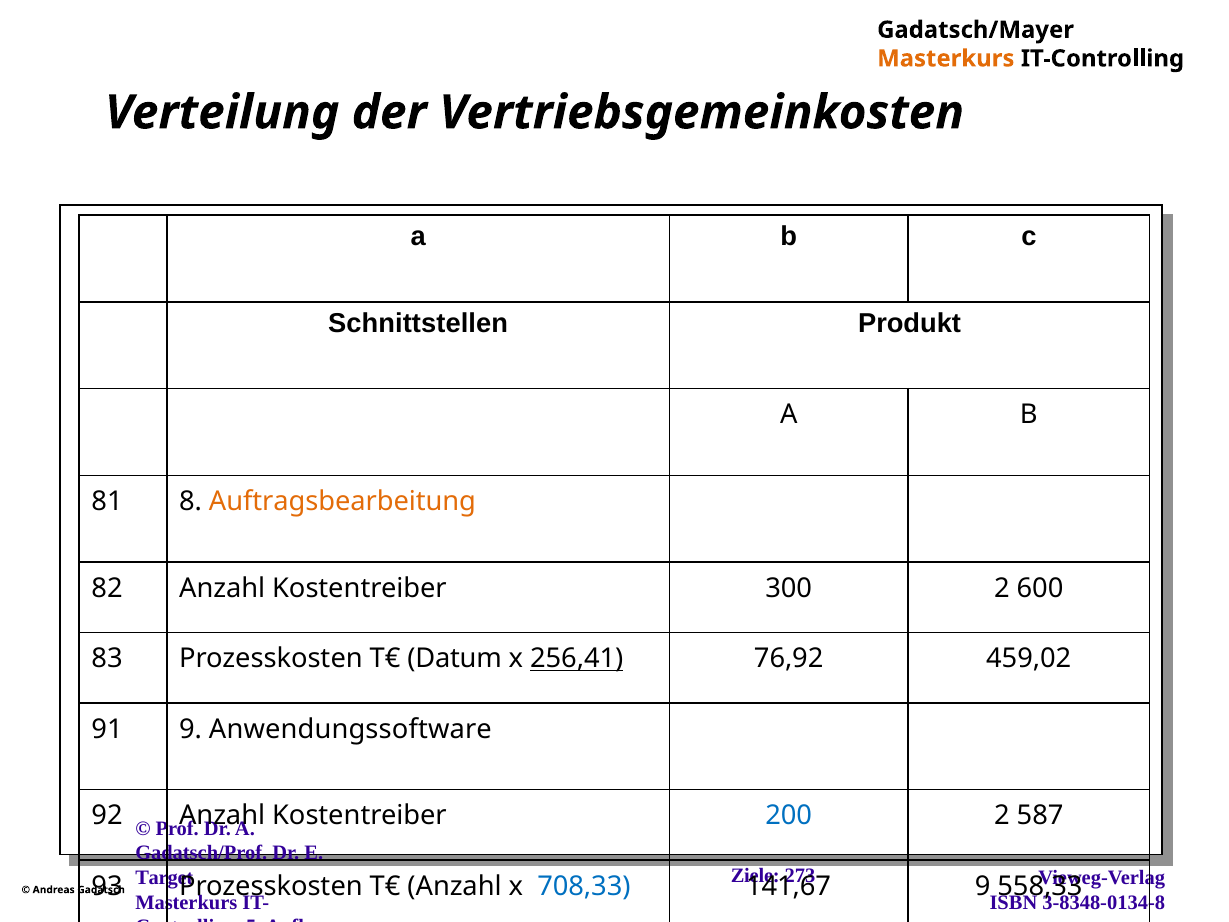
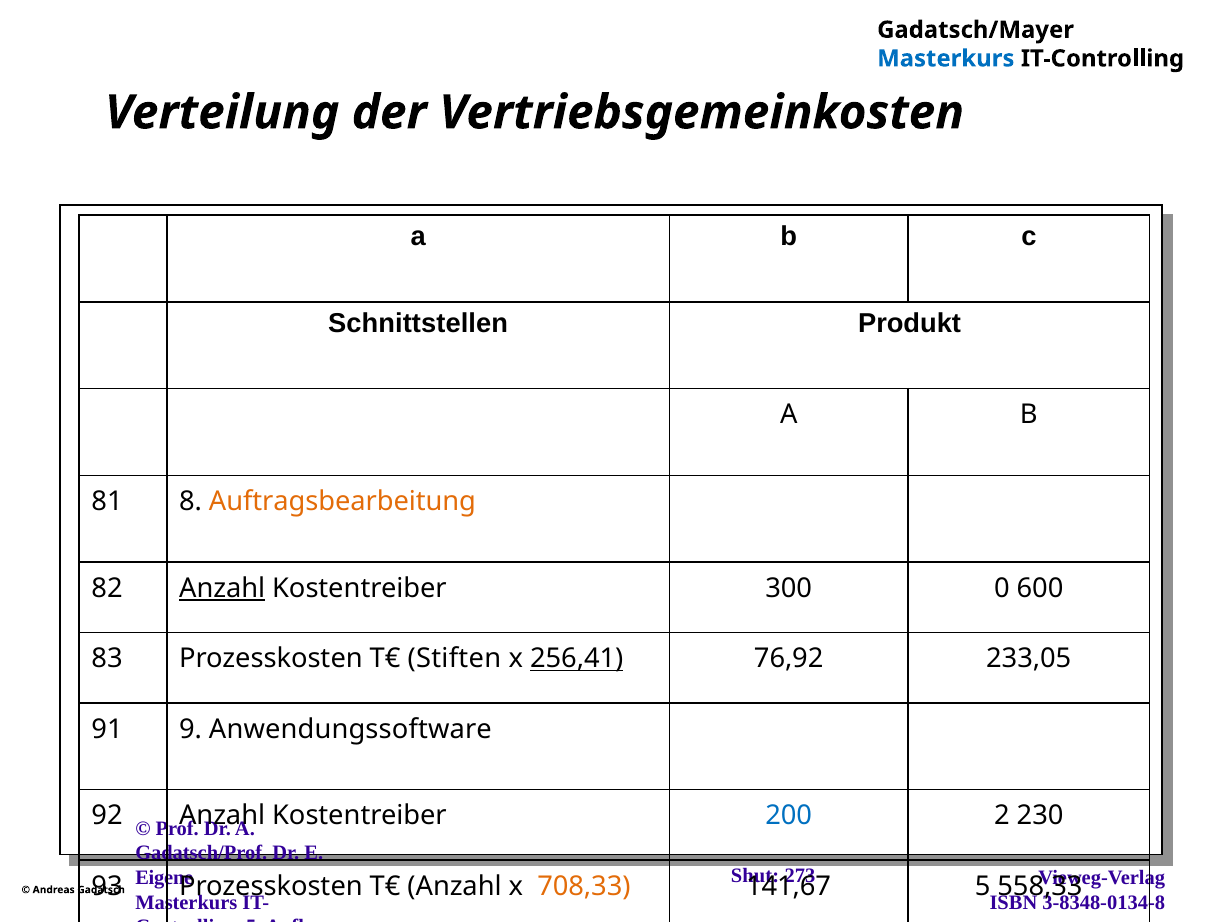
Masterkurs at (946, 59) colour: orange -> blue
Anzahl at (222, 588) underline: none -> present
300 2: 2 -> 0
Datum: Datum -> Stiften
459,02: 459,02 -> 233,05
587: 587 -> 230
Ziele: Ziele -> Shut
Target: Target -> Eigene
708,33 colour: blue -> orange
9 at (983, 886): 9 -> 5
